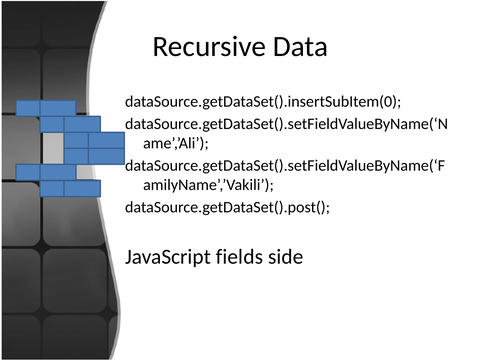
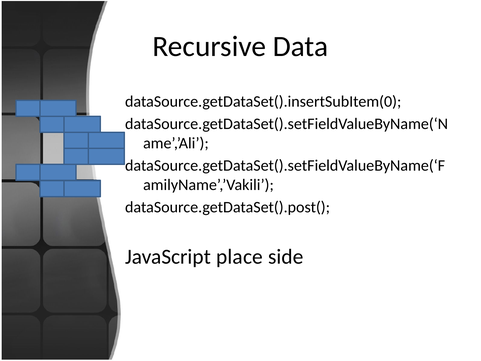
fields: fields -> place
